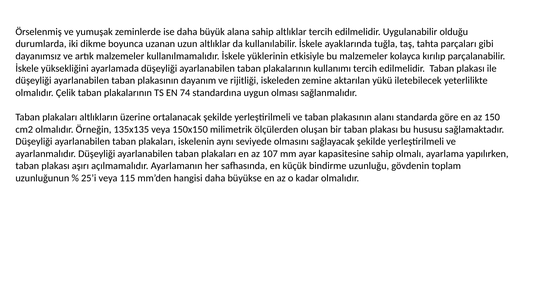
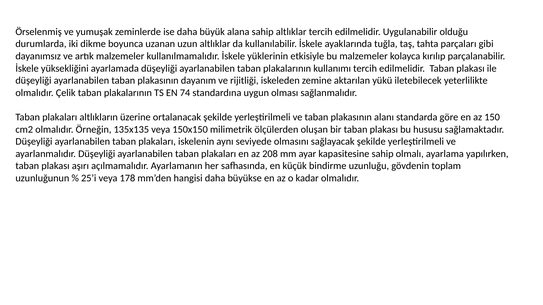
107: 107 -> 208
115: 115 -> 178
